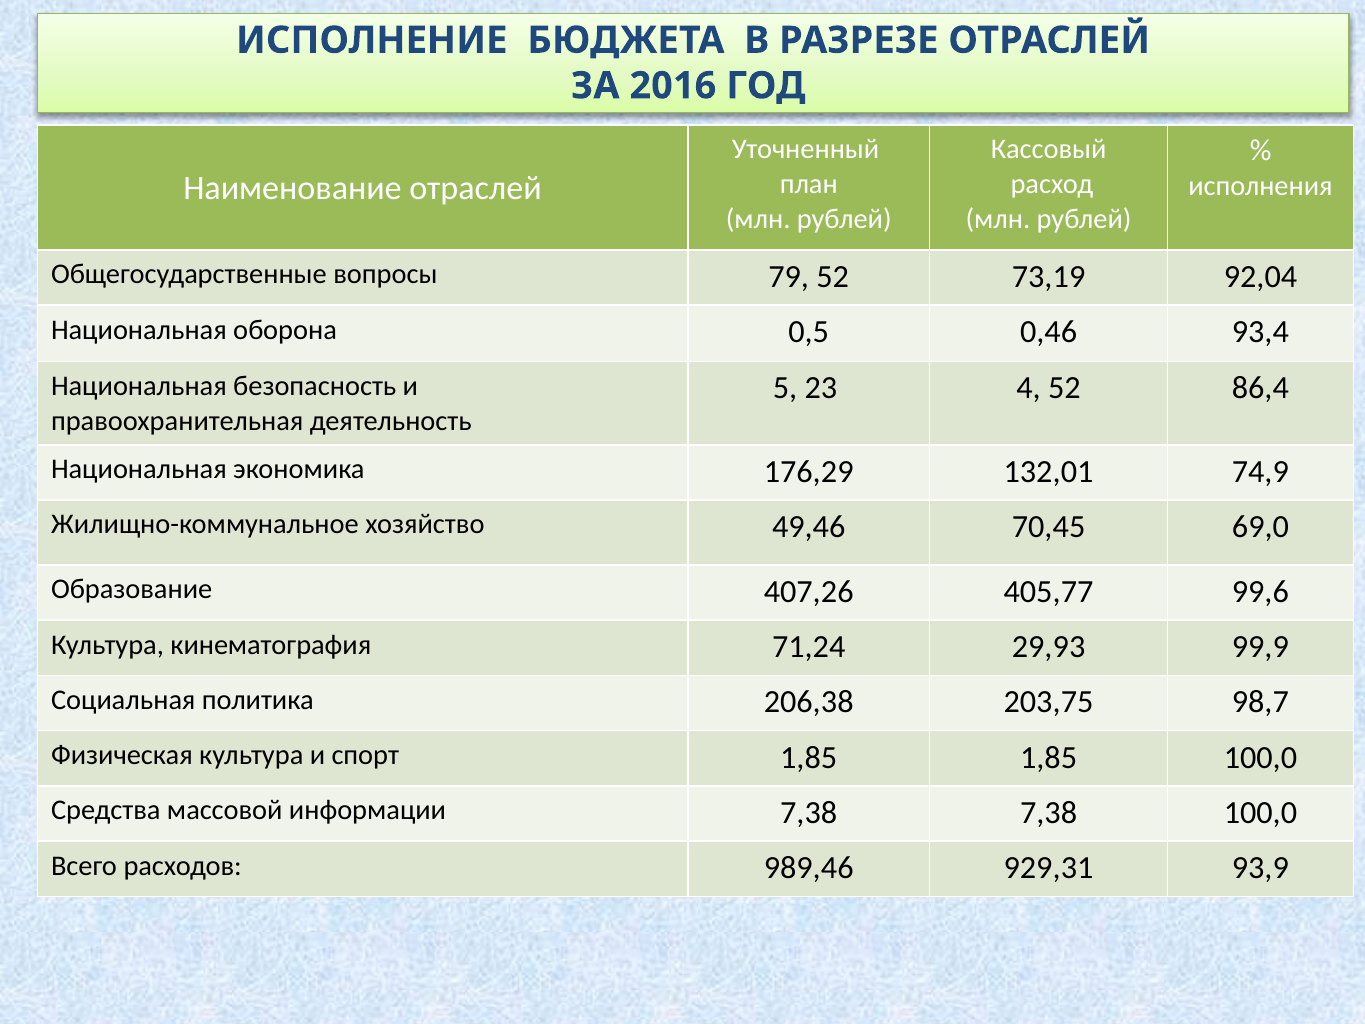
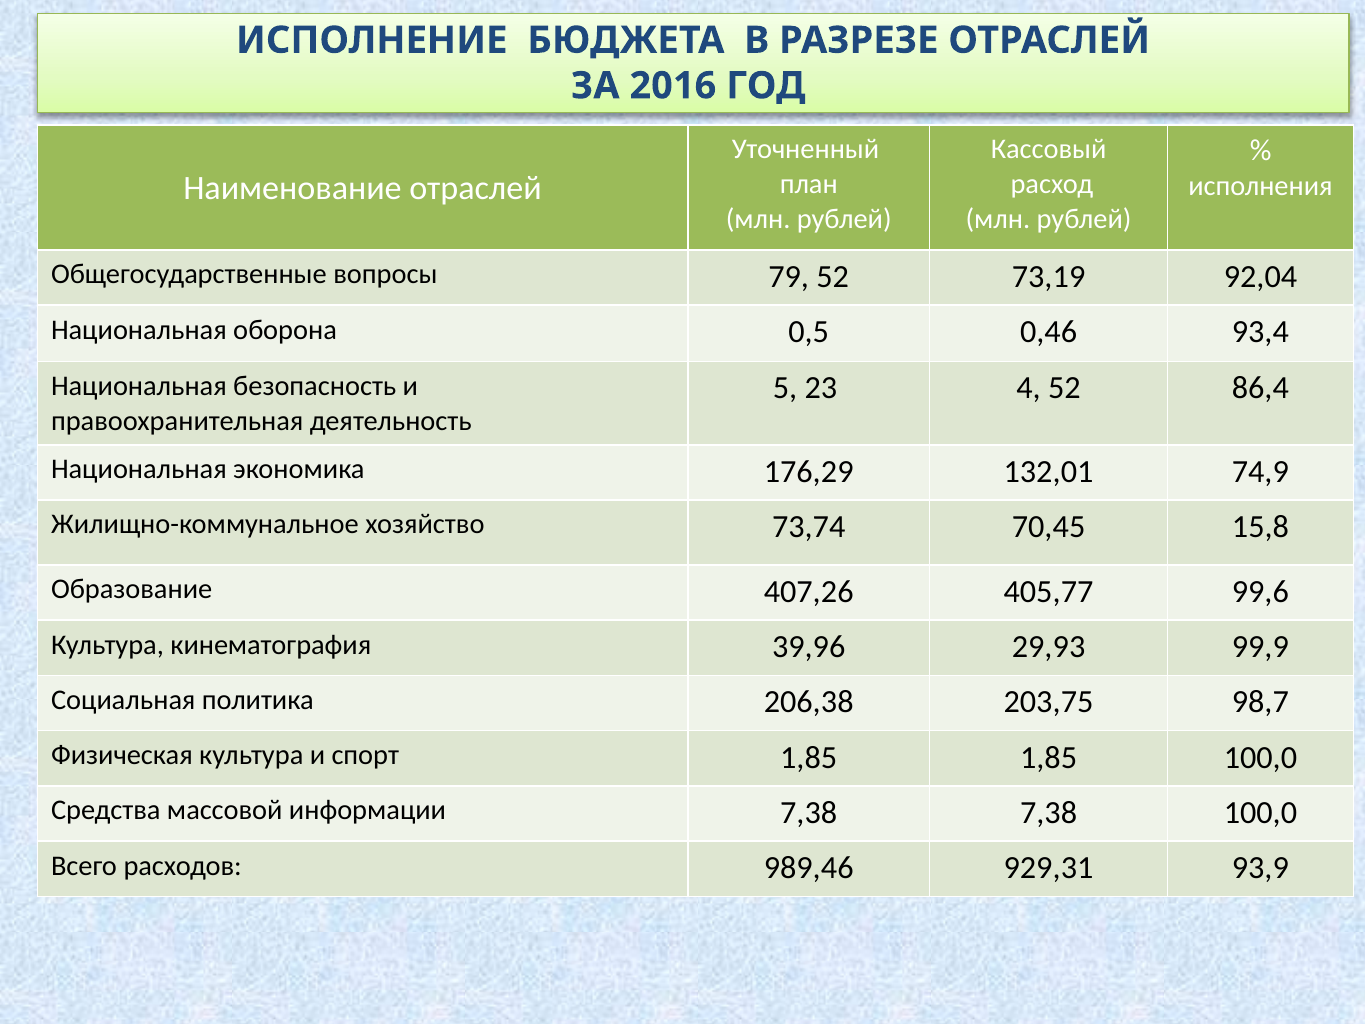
49,46: 49,46 -> 73,74
69,0: 69,0 -> 15,8
71,24: 71,24 -> 39,96
